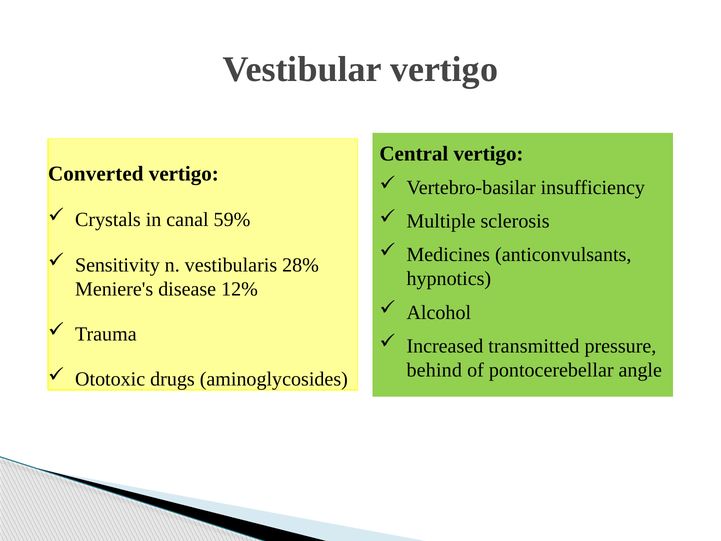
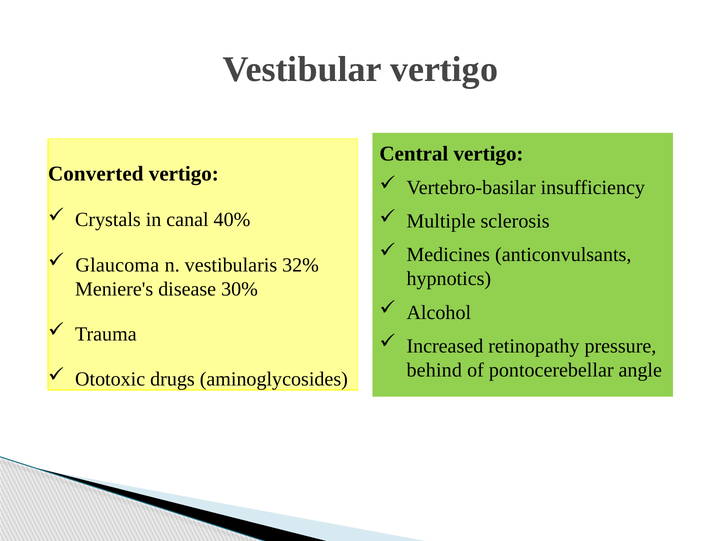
59%: 59% -> 40%
Sensitivity: Sensitivity -> Glaucoma
28%: 28% -> 32%
12%: 12% -> 30%
transmitted: transmitted -> retinopathy
